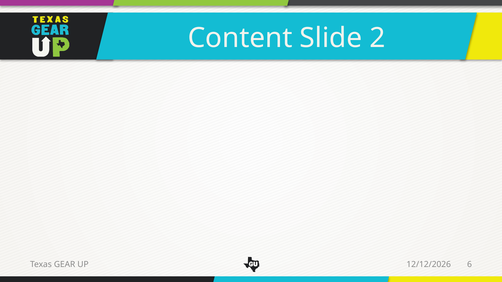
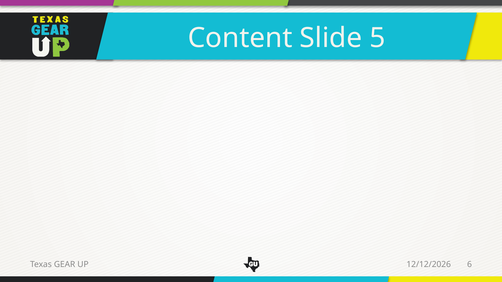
2: 2 -> 5
